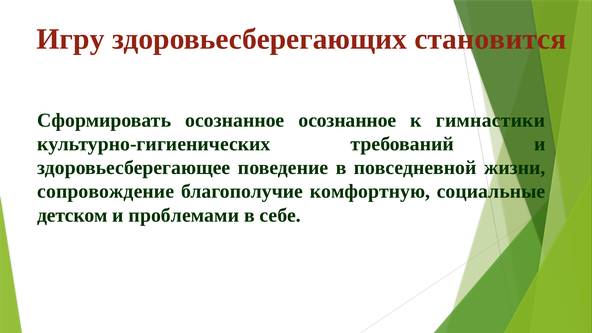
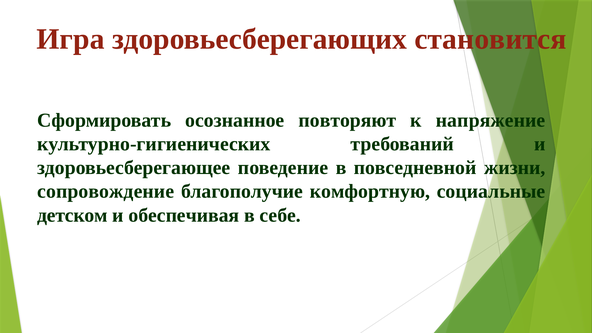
Игру: Игру -> Игра
осознанное осознанное: осознанное -> повторяют
гимнастики: гимнастики -> напряжение
проблемами: проблемами -> обеспечивая
